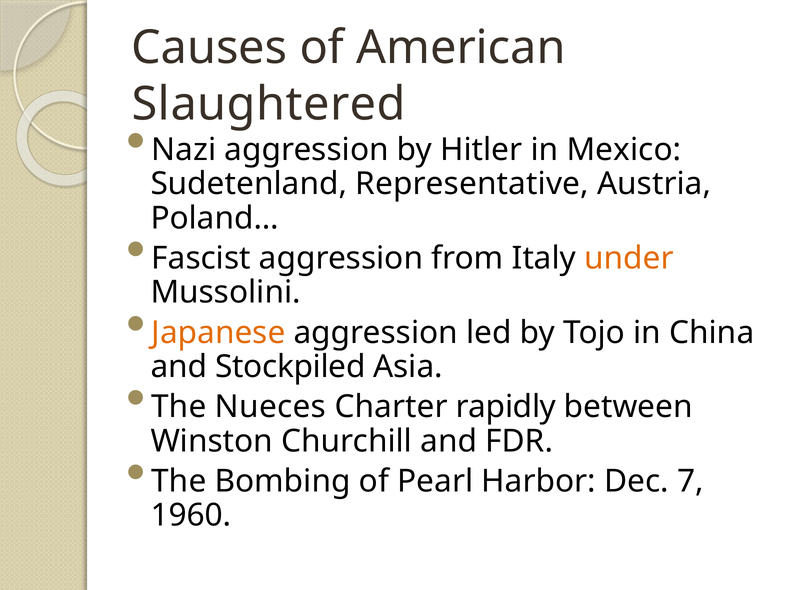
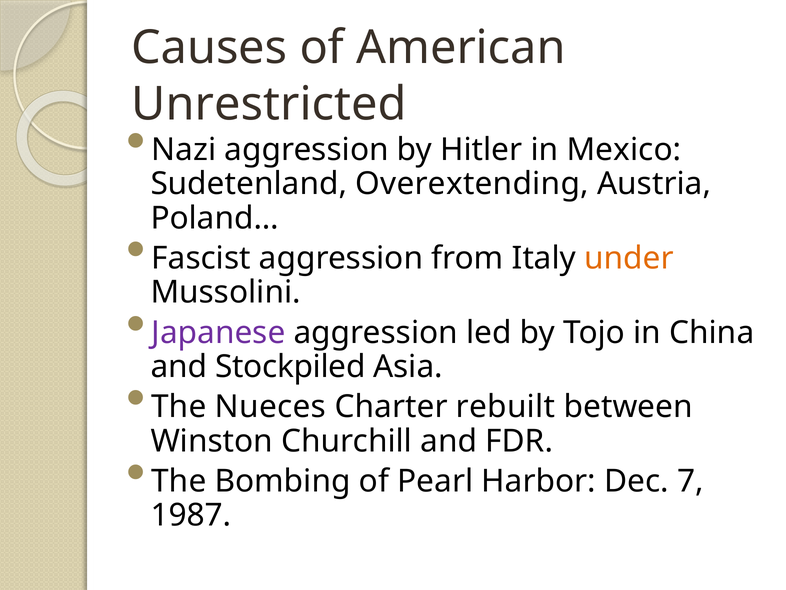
Slaughtered: Slaughtered -> Unrestricted
Representative: Representative -> Overextending
Japanese colour: orange -> purple
rapidly: rapidly -> rebuilt
1960: 1960 -> 1987
